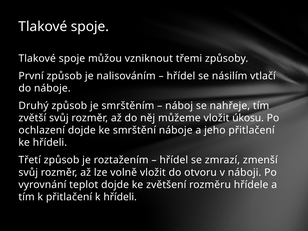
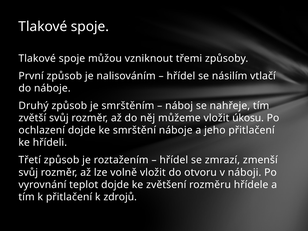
k hřídeli: hřídeli -> zdrojů
